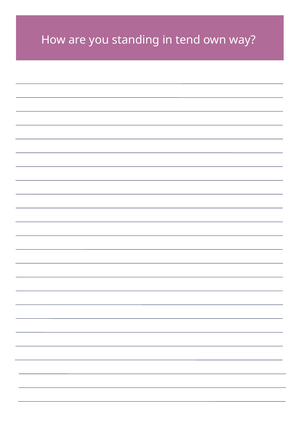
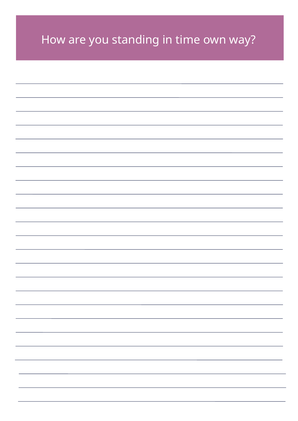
tend: tend -> time
